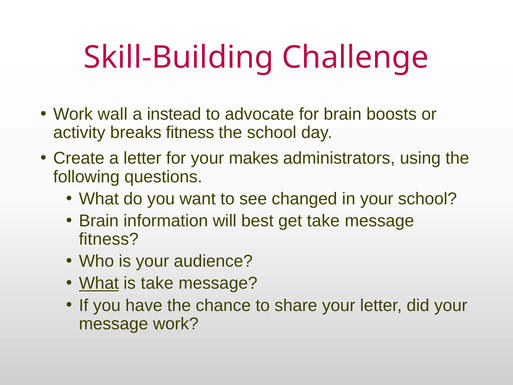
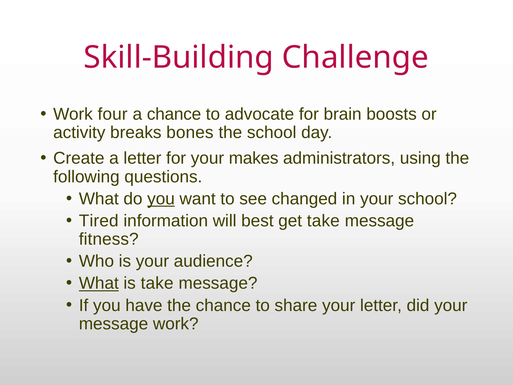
wall: wall -> four
a instead: instead -> chance
breaks fitness: fitness -> bones
you at (161, 199) underline: none -> present
Brain at (99, 221): Brain -> Tired
